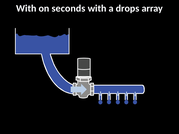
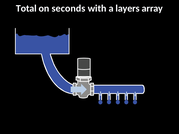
With at (26, 8): With -> Total
drops: drops -> layers
